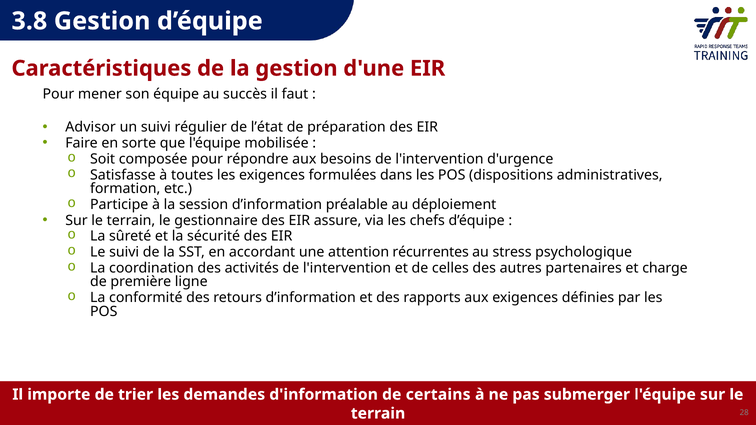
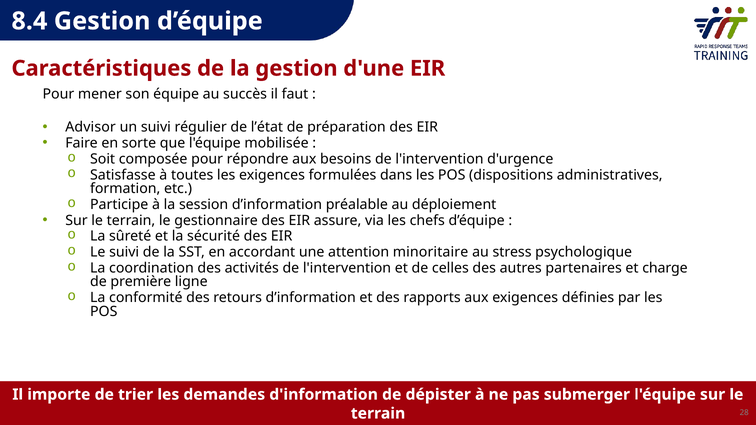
3.8: 3.8 -> 8.4
récurrentes: récurrentes -> minoritaire
certains: certains -> dépister
